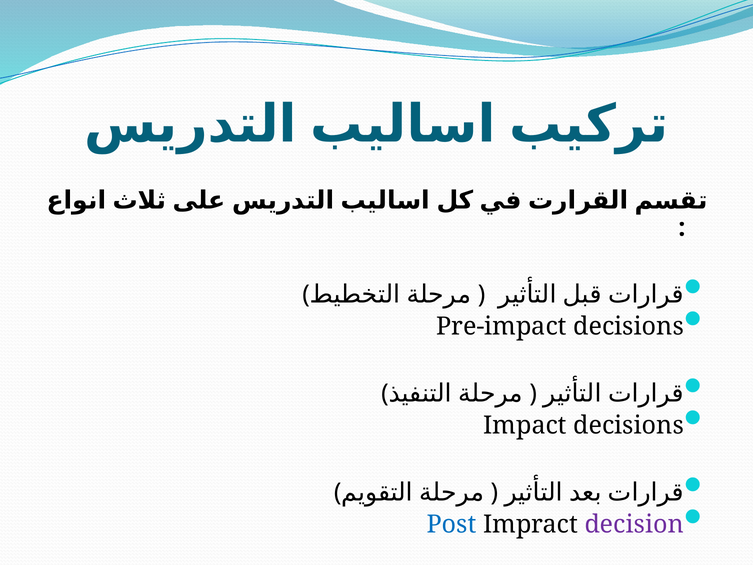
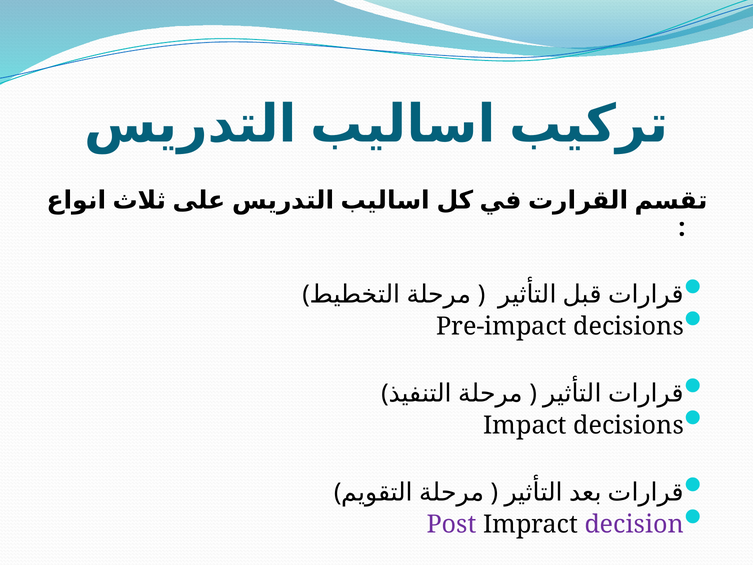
Post colour: blue -> purple
